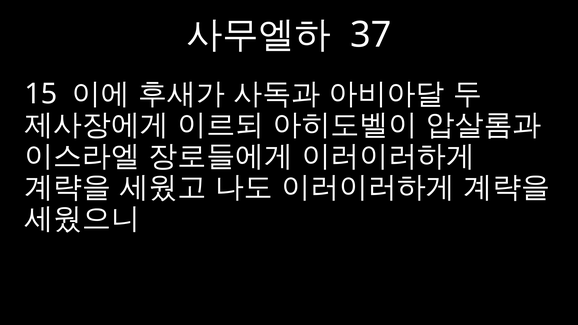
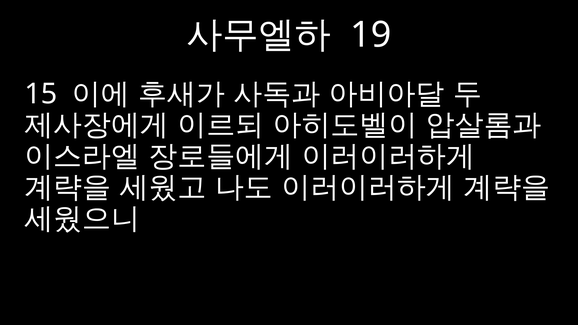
37: 37 -> 19
